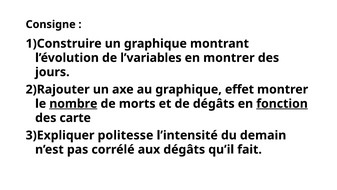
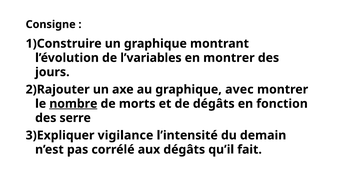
effet: effet -> avec
fonction underline: present -> none
carte: carte -> serre
politesse: politesse -> vigilance
